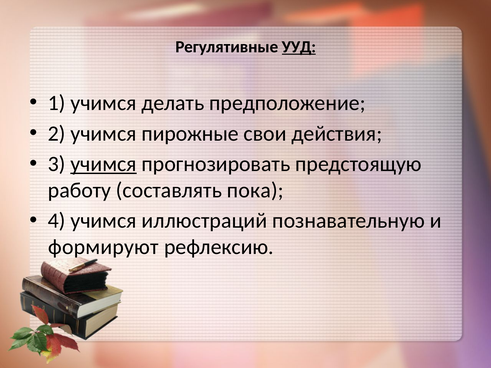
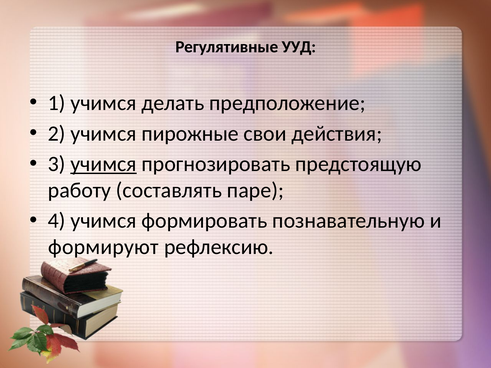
УУД underline: present -> none
пока: пока -> паре
иллюстраций: иллюстраций -> формировать
